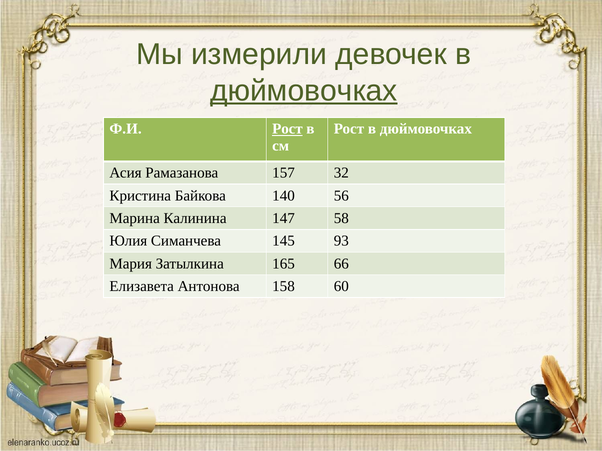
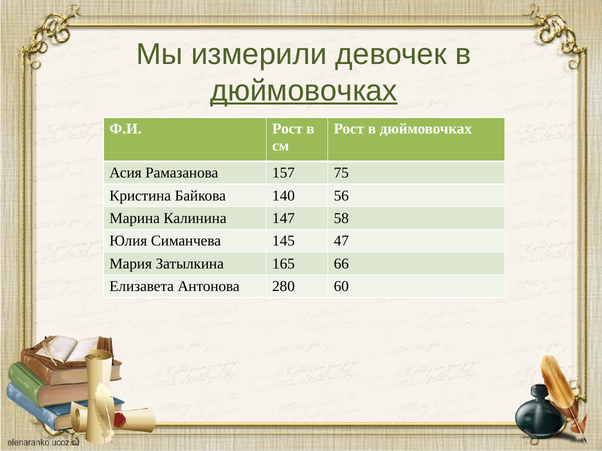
Рост at (287, 129) underline: present -> none
32: 32 -> 75
93: 93 -> 47
158: 158 -> 280
